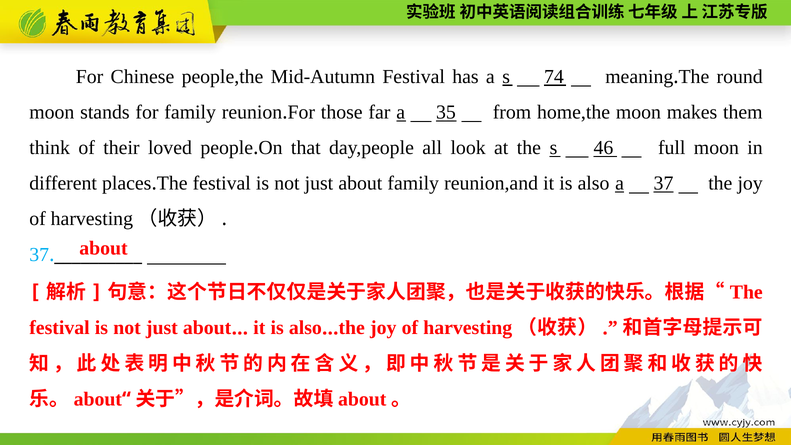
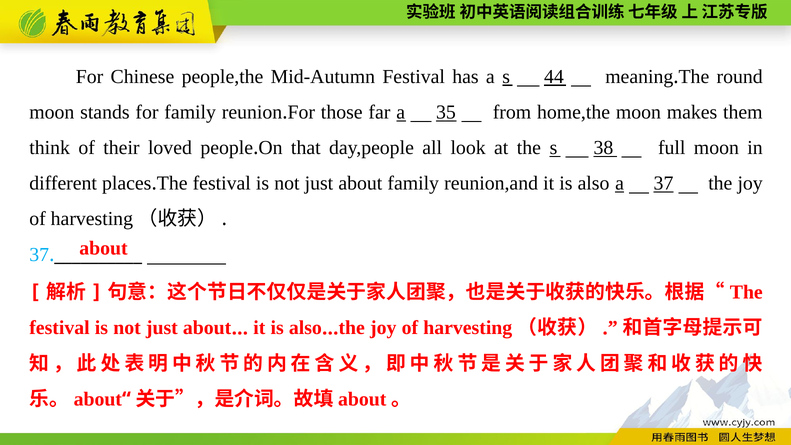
74: 74 -> 44
46: 46 -> 38
